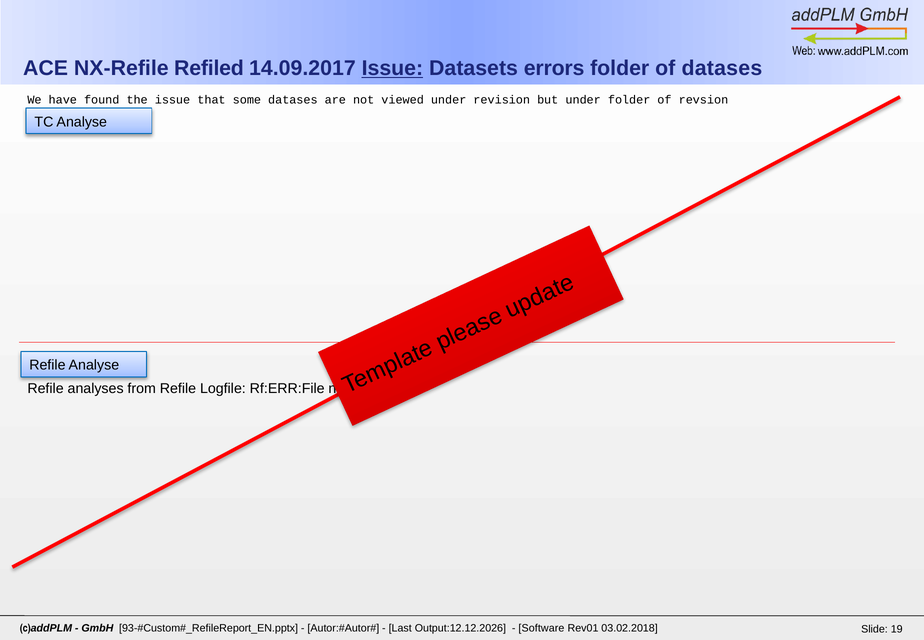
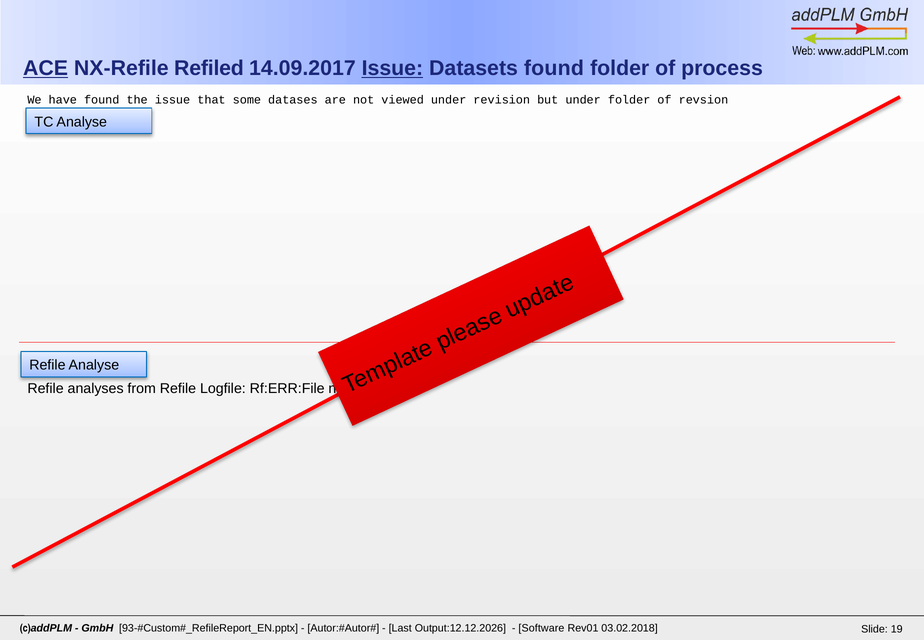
ACE underline: none -> present
Datasets errors: errors -> found
of datases: datases -> process
